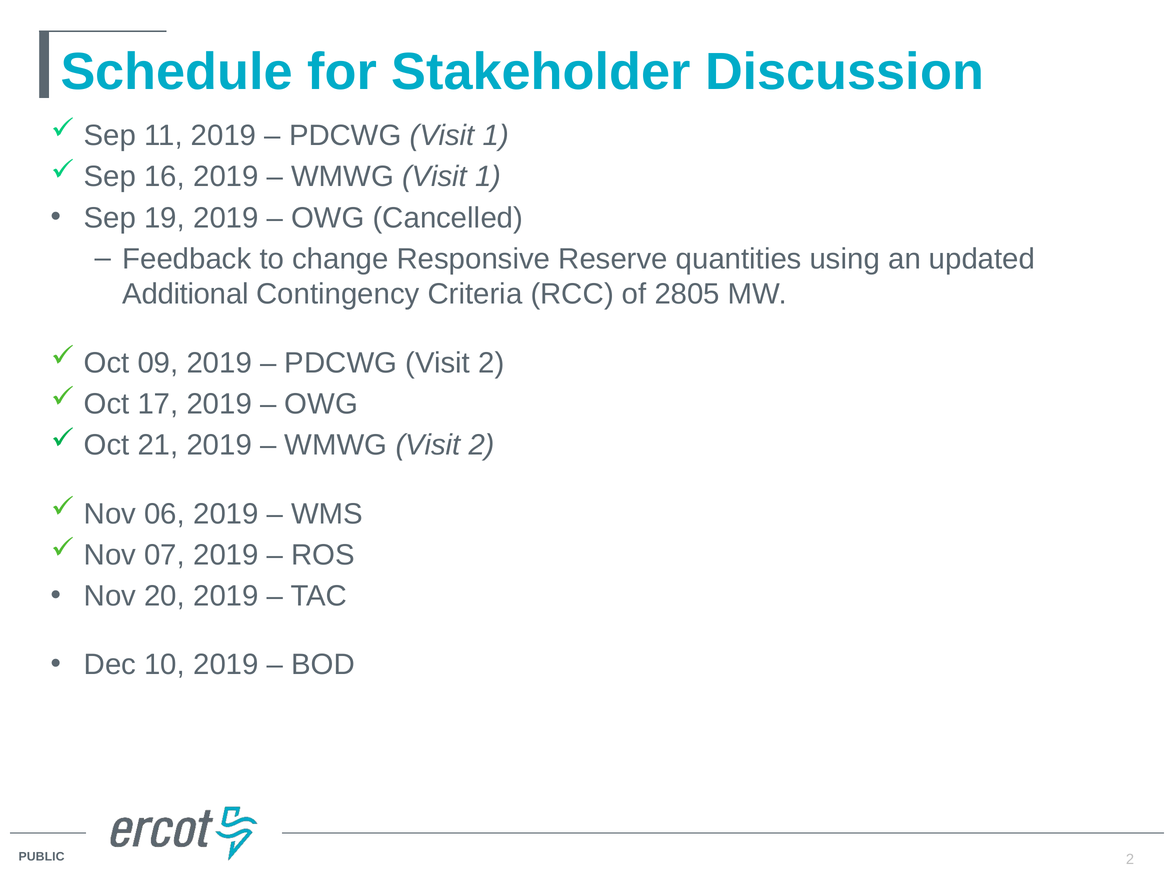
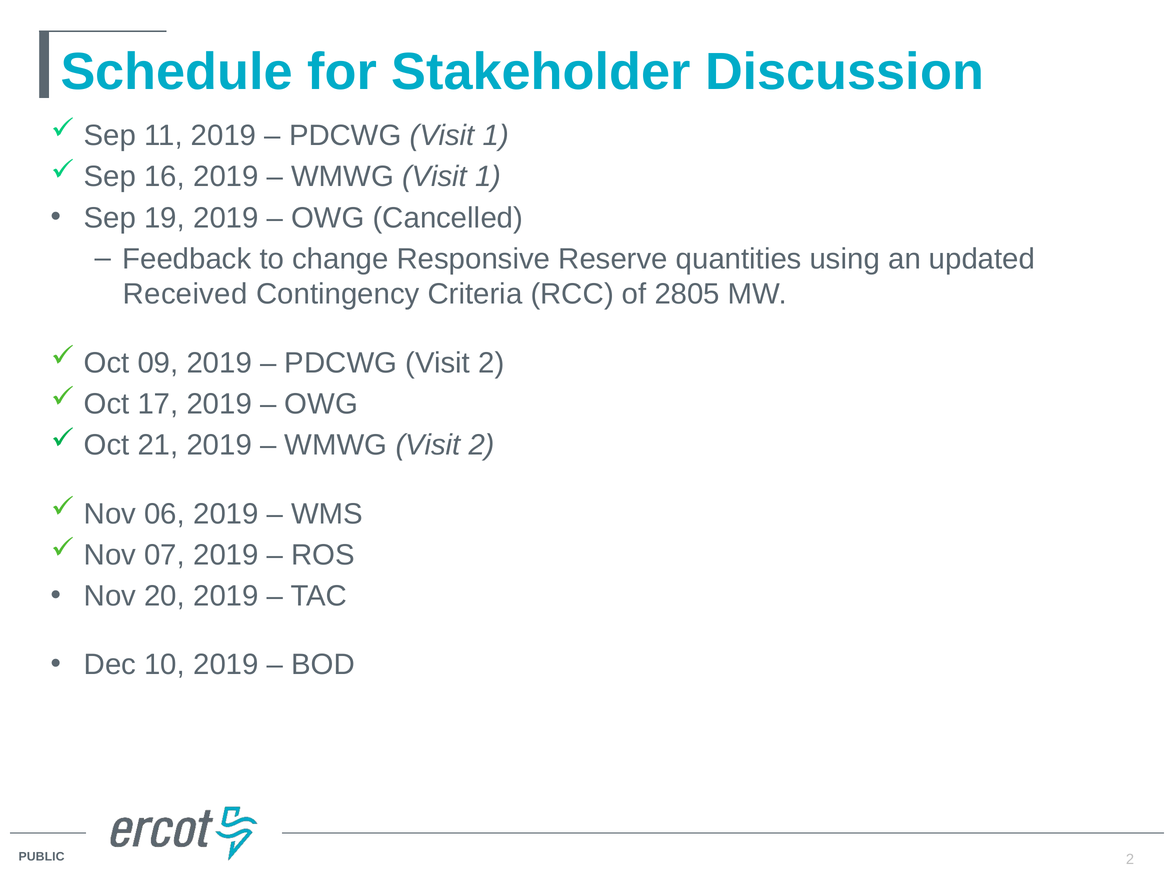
Additional: Additional -> Received
